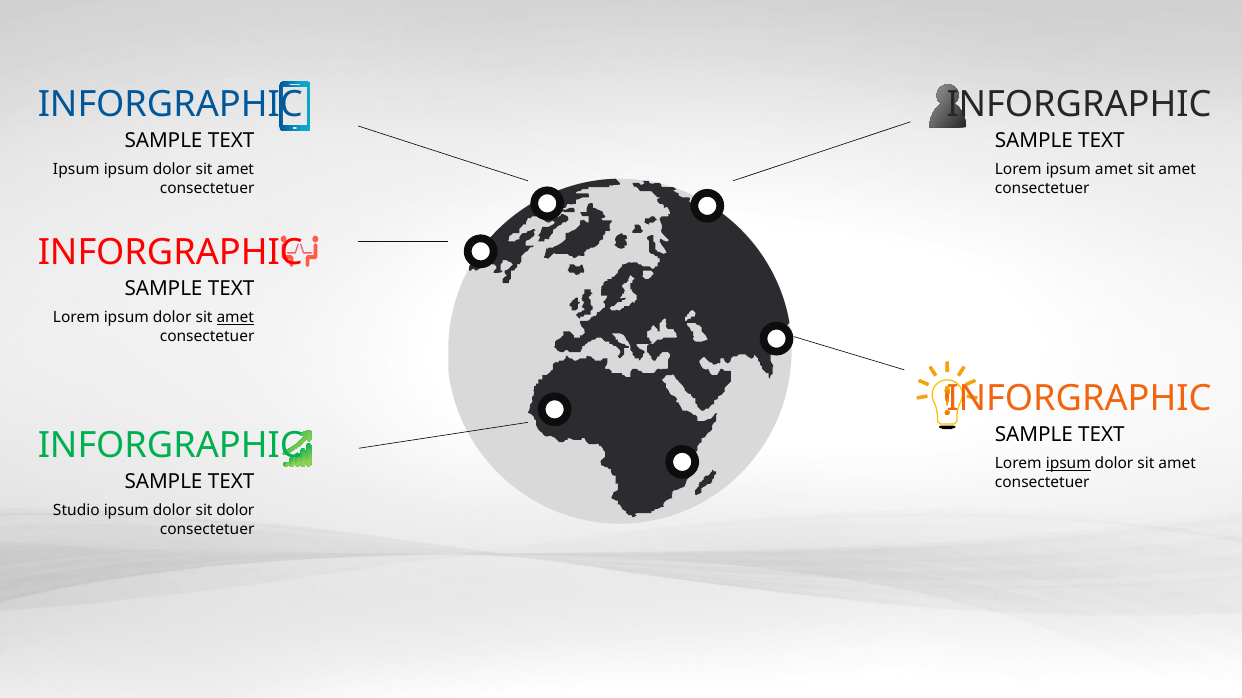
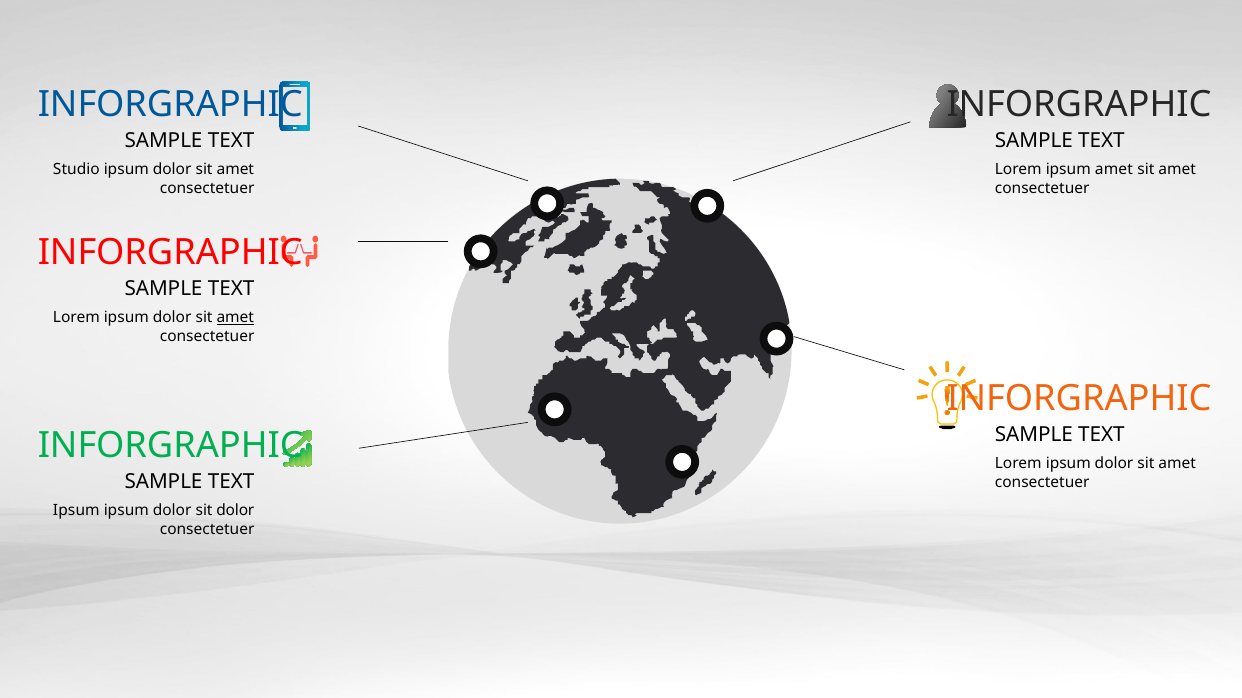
Ipsum at (76, 170): Ipsum -> Studio
ipsum at (1068, 464) underline: present -> none
Studio at (76, 511): Studio -> Ipsum
